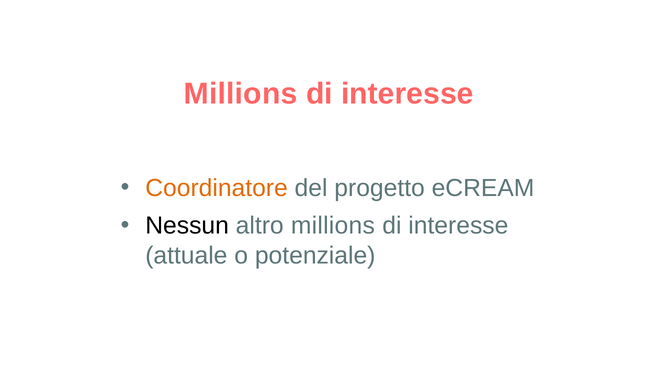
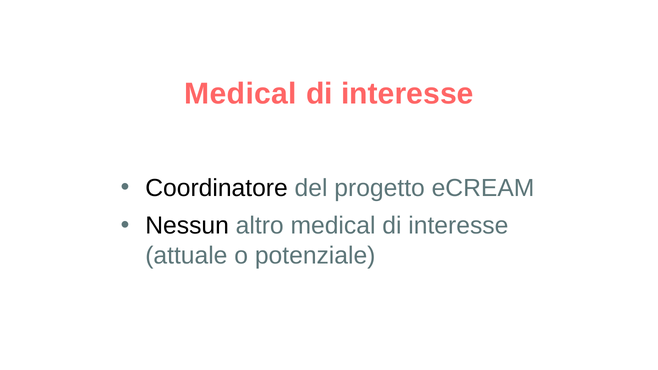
Millions at (241, 94): Millions -> Medical
Coordinatore colour: orange -> black
altro millions: millions -> medical
